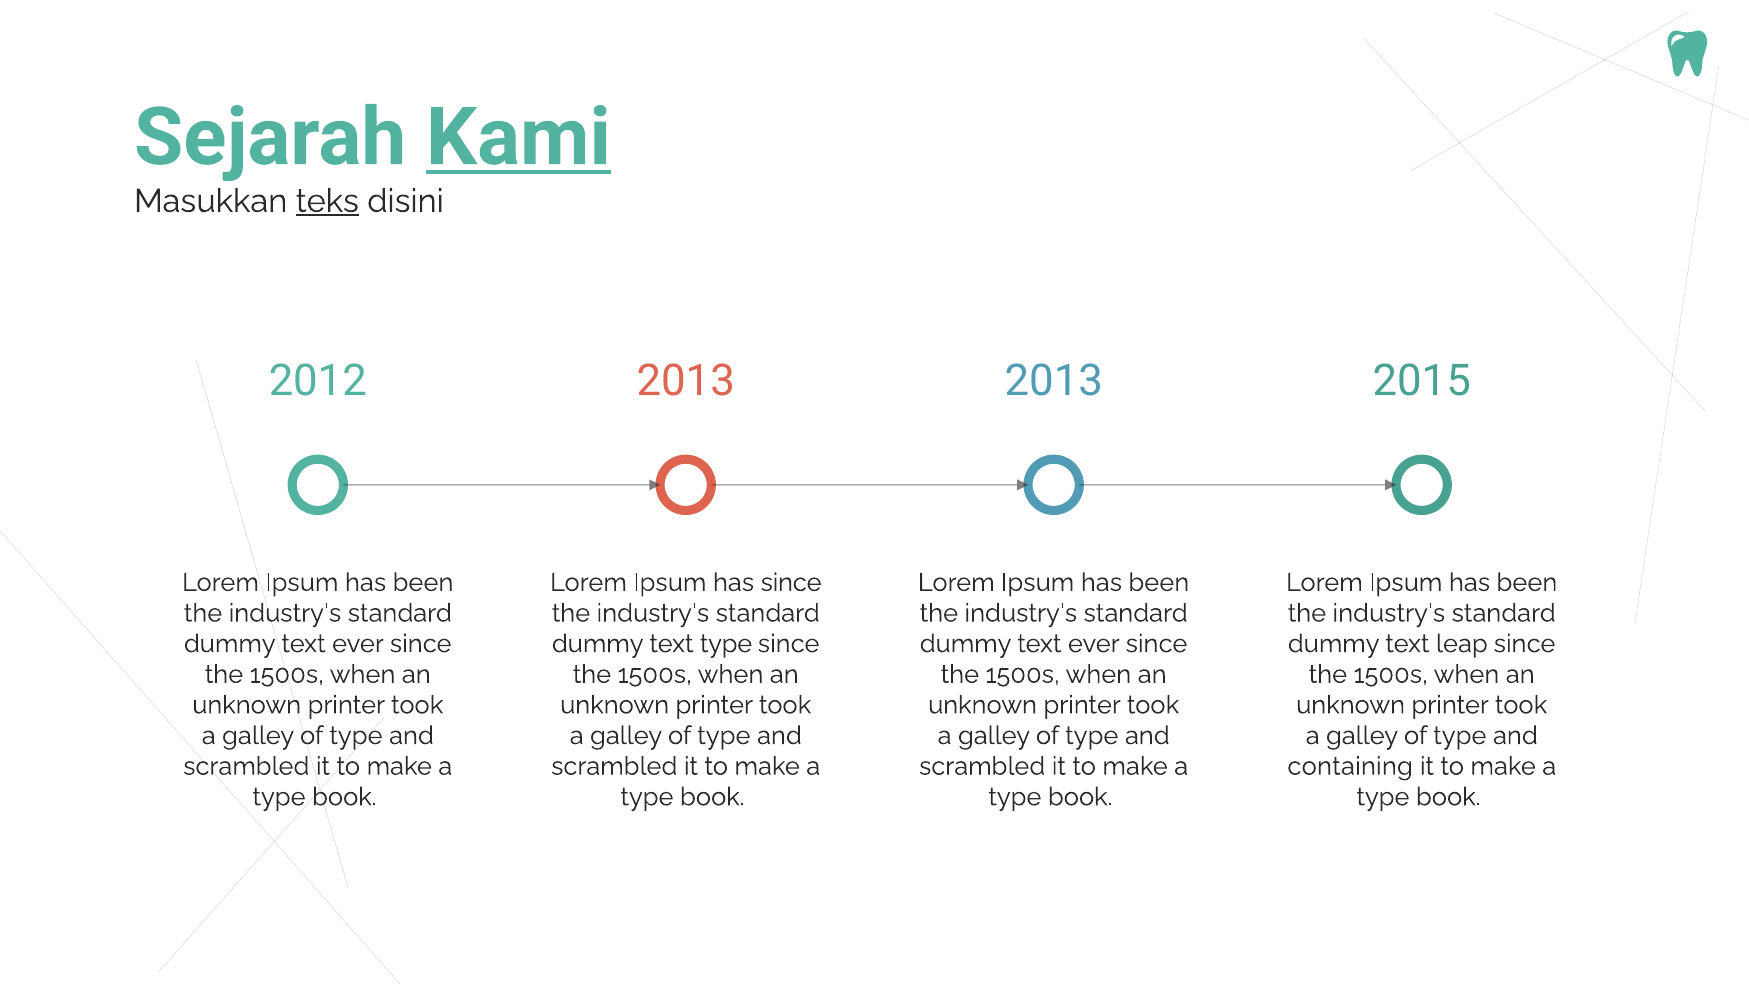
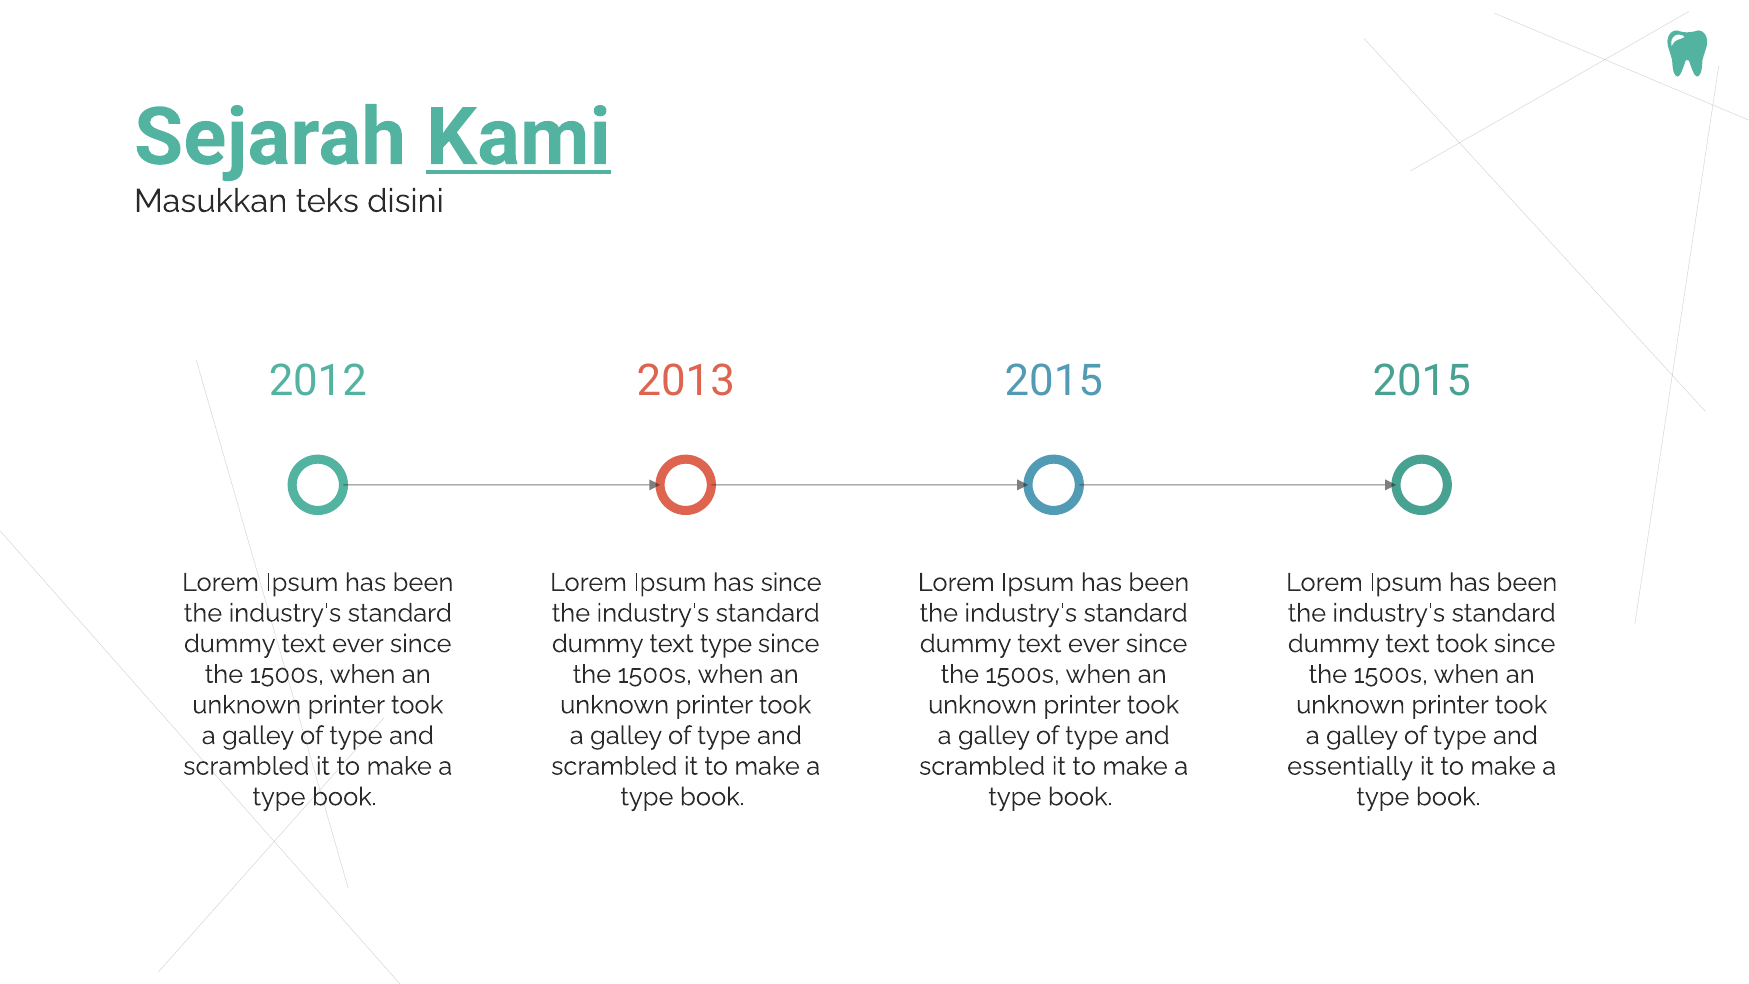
teks underline: present -> none
2013 at (1054, 381): 2013 -> 2015
text leap: leap -> took
containing: containing -> essentially
